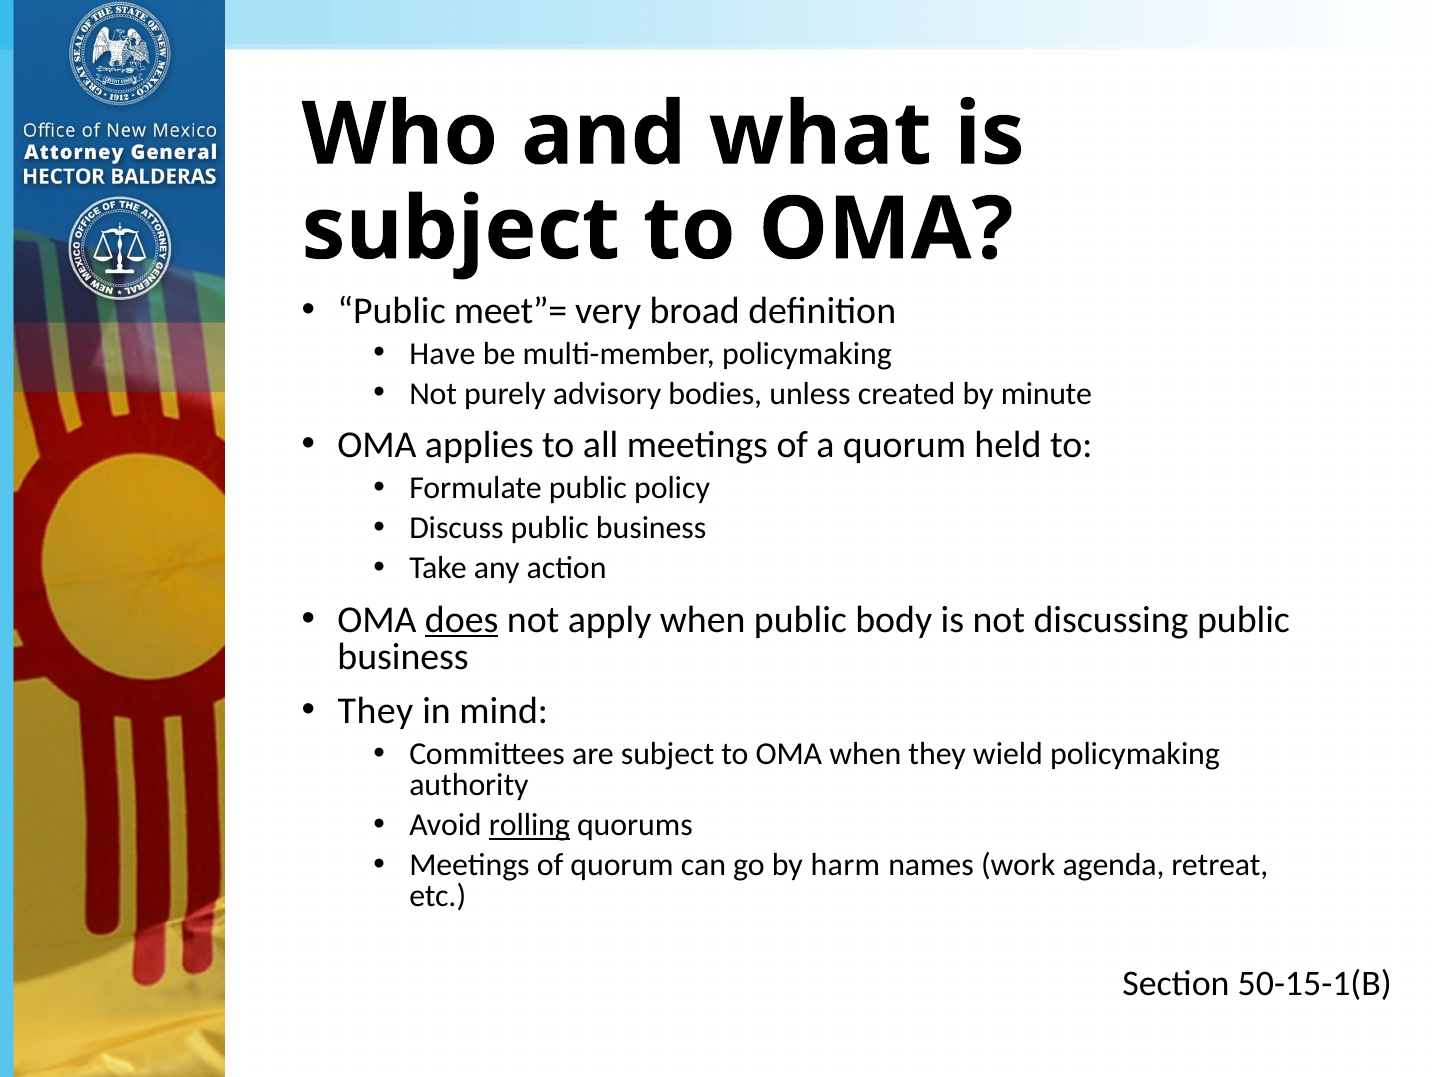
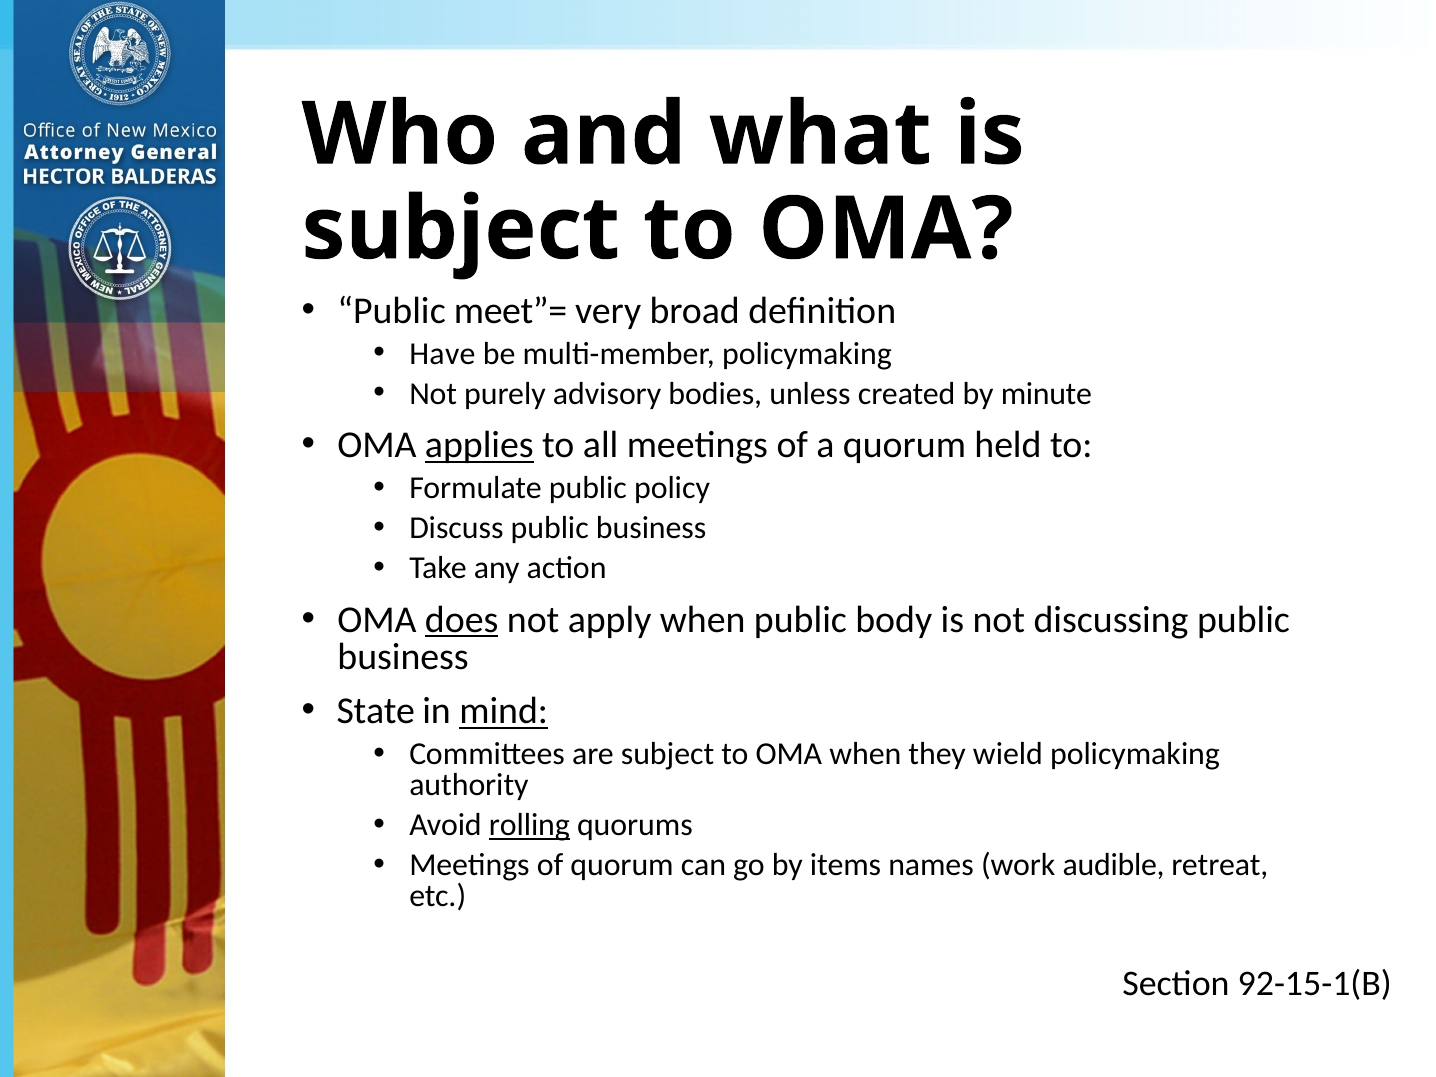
applies underline: none -> present
They at (375, 711): They -> State
mind underline: none -> present
harm: harm -> items
agenda: agenda -> audible
50-15-1(B: 50-15-1(B -> 92-15-1(B
